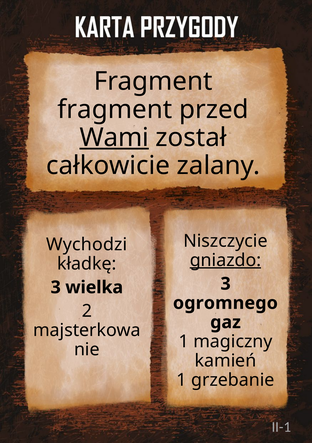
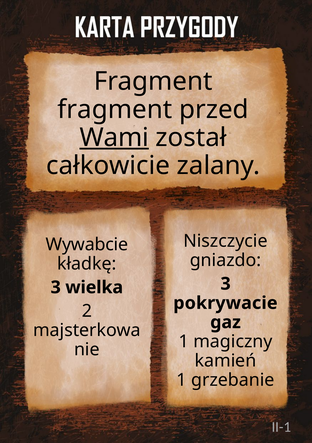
Wychodzi: Wychodzi -> Wywabcie
gniazdo underline: present -> none
ogromnego: ogromnego -> pokrywacie
